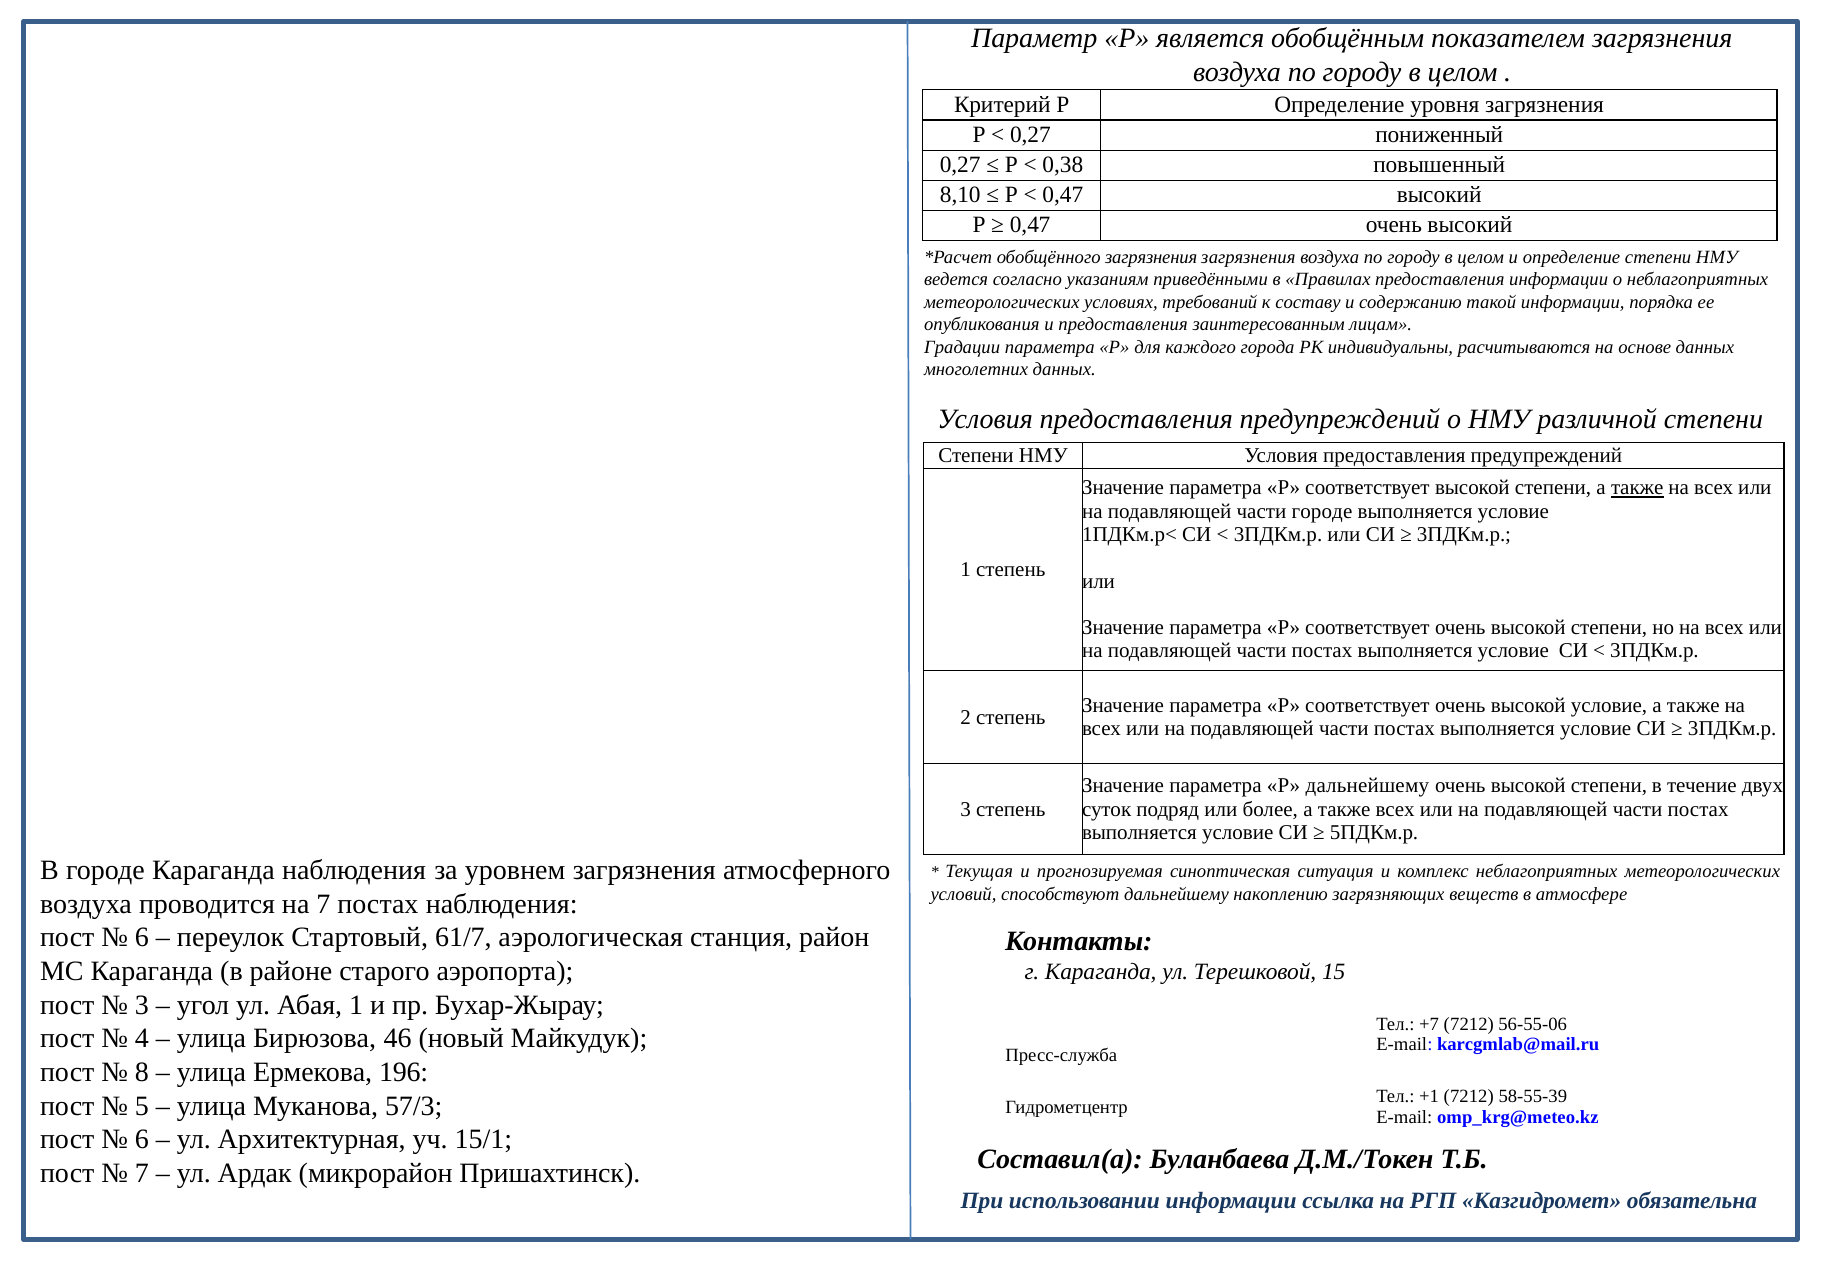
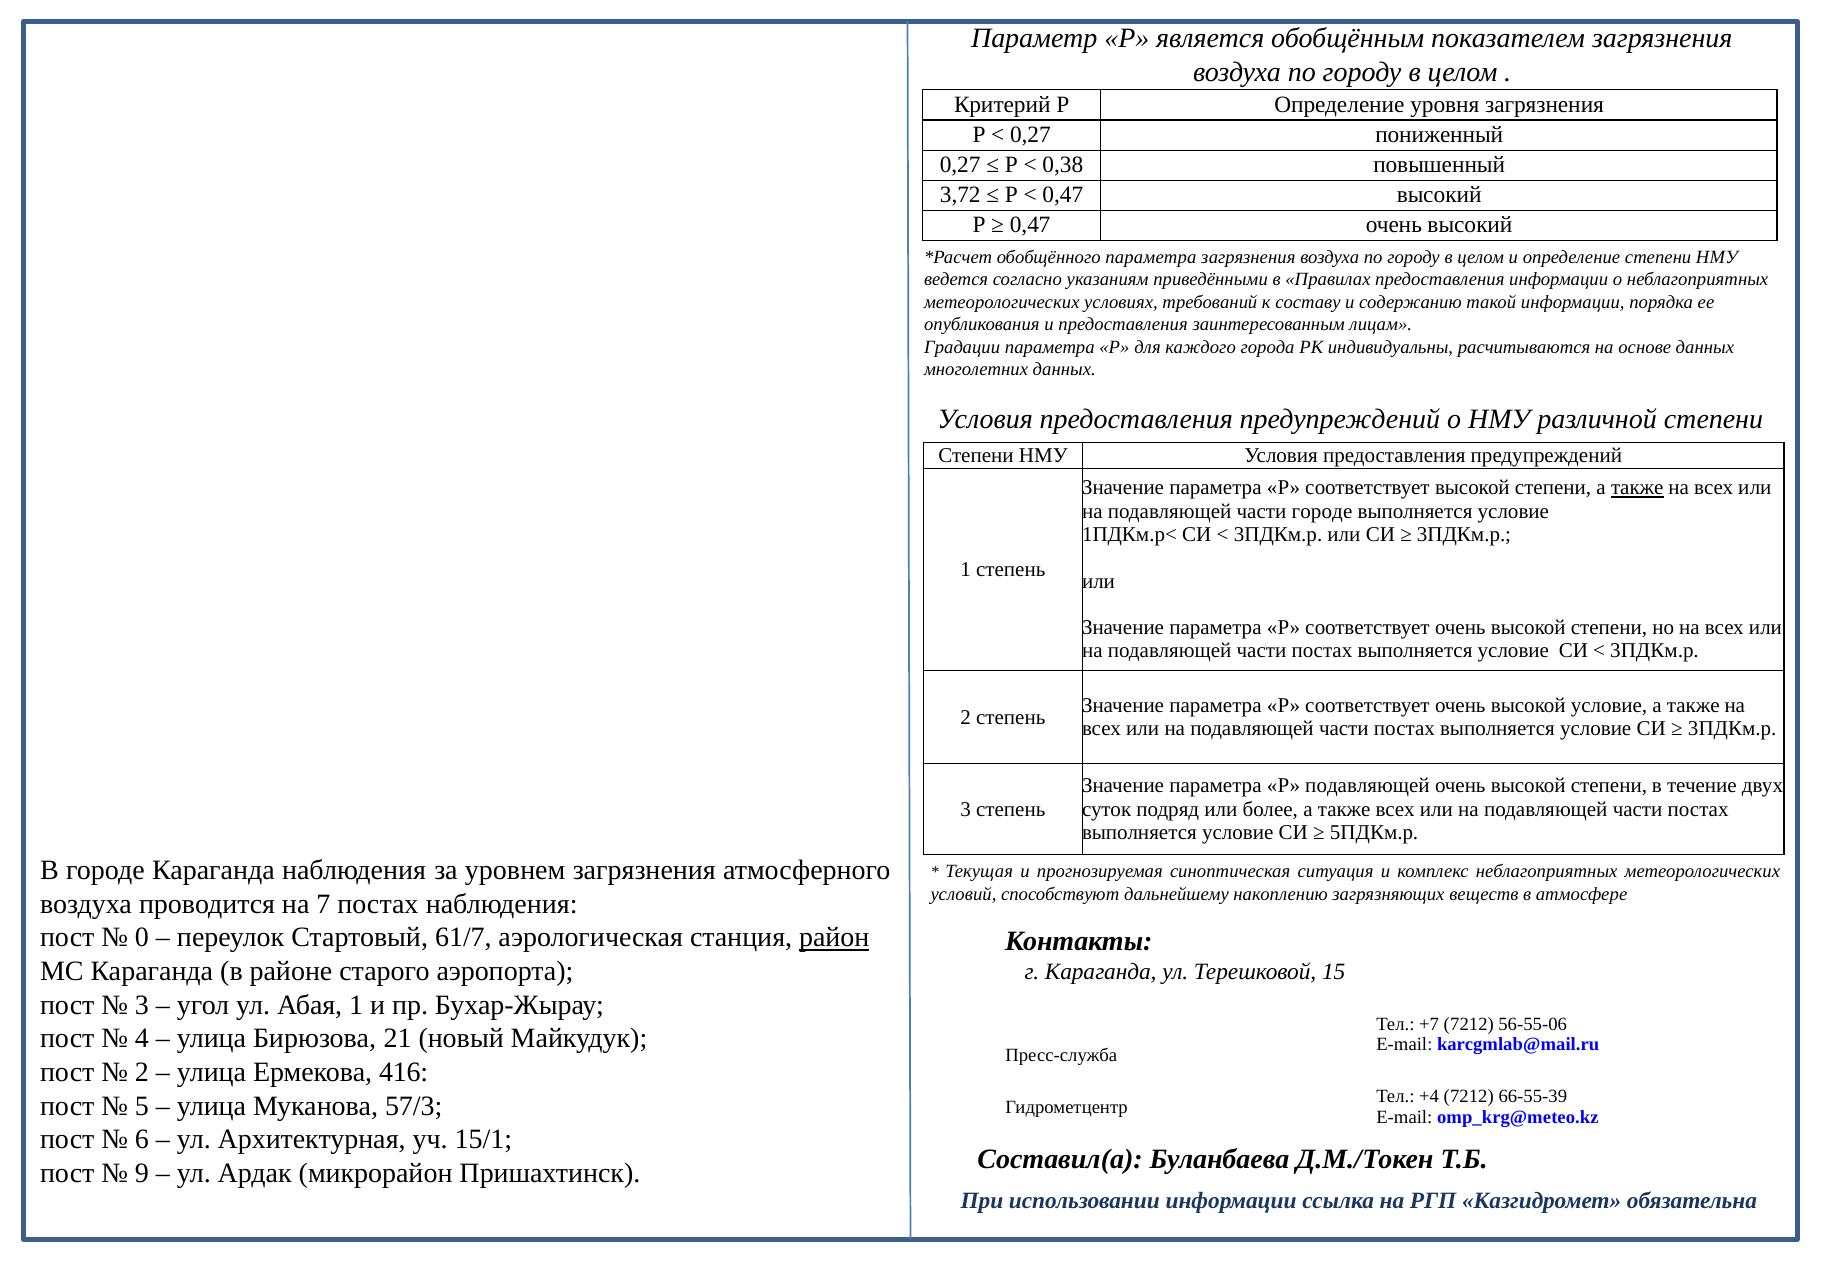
8,10: 8,10 -> 3,72
обобщённого загрязнения: загрязнения -> параметра
Р дальнейшему: дальнейшему -> подавляющей
6 at (142, 937): 6 -> 0
район underline: none -> present
46: 46 -> 21
8 at (142, 1072): 8 -> 2
196: 196 -> 416
+1: +1 -> +4
58-55-39: 58-55-39 -> 66-55-39
7 at (142, 1173): 7 -> 9
